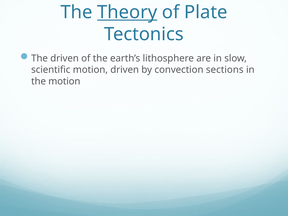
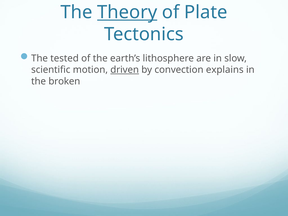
The driven: driven -> tested
driven at (125, 70) underline: none -> present
sections: sections -> explains
the motion: motion -> broken
